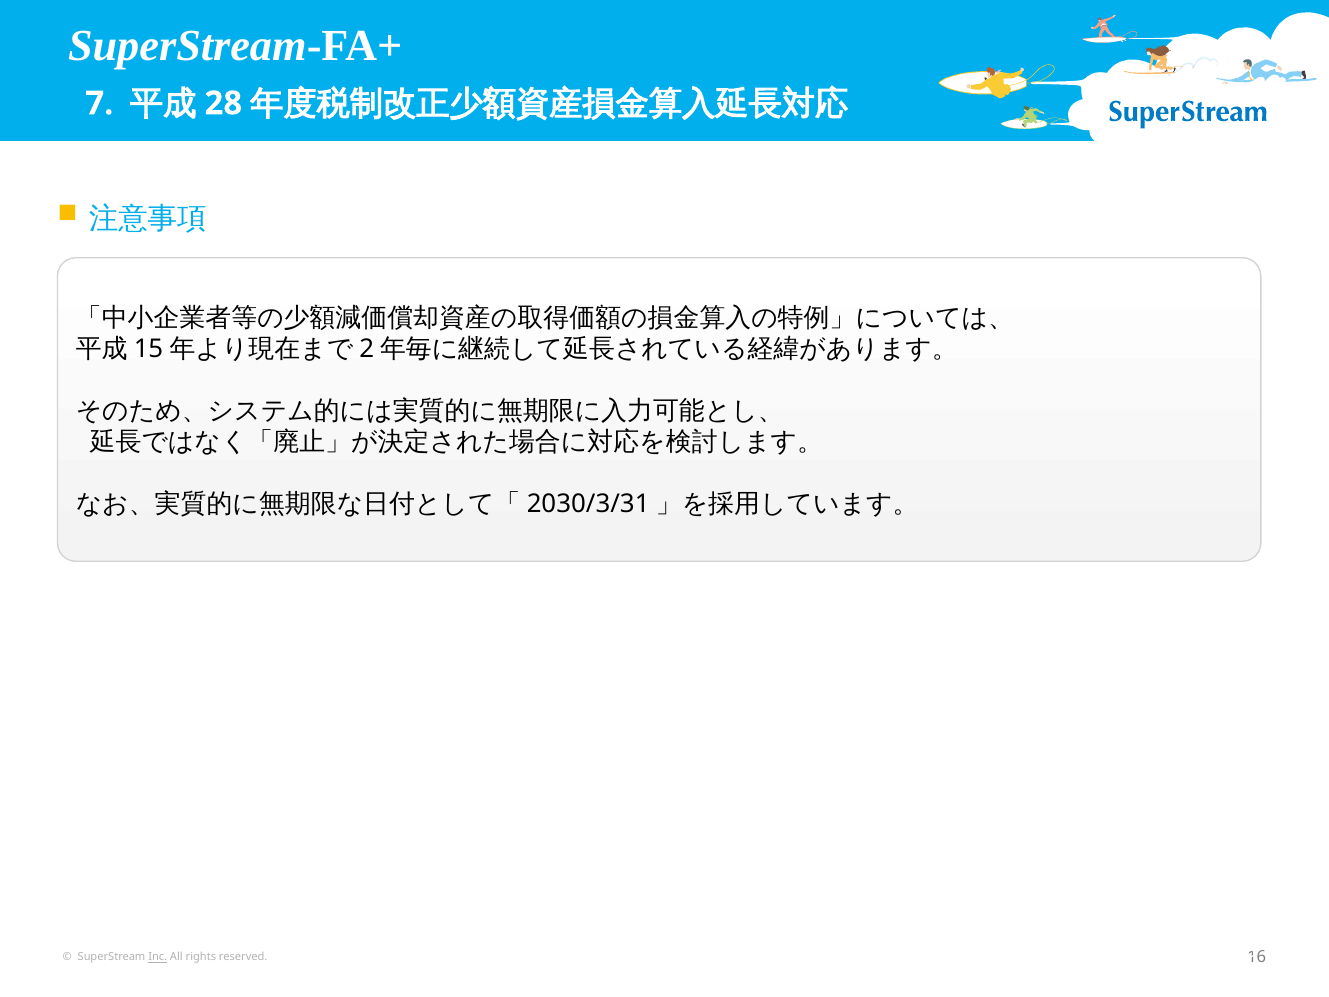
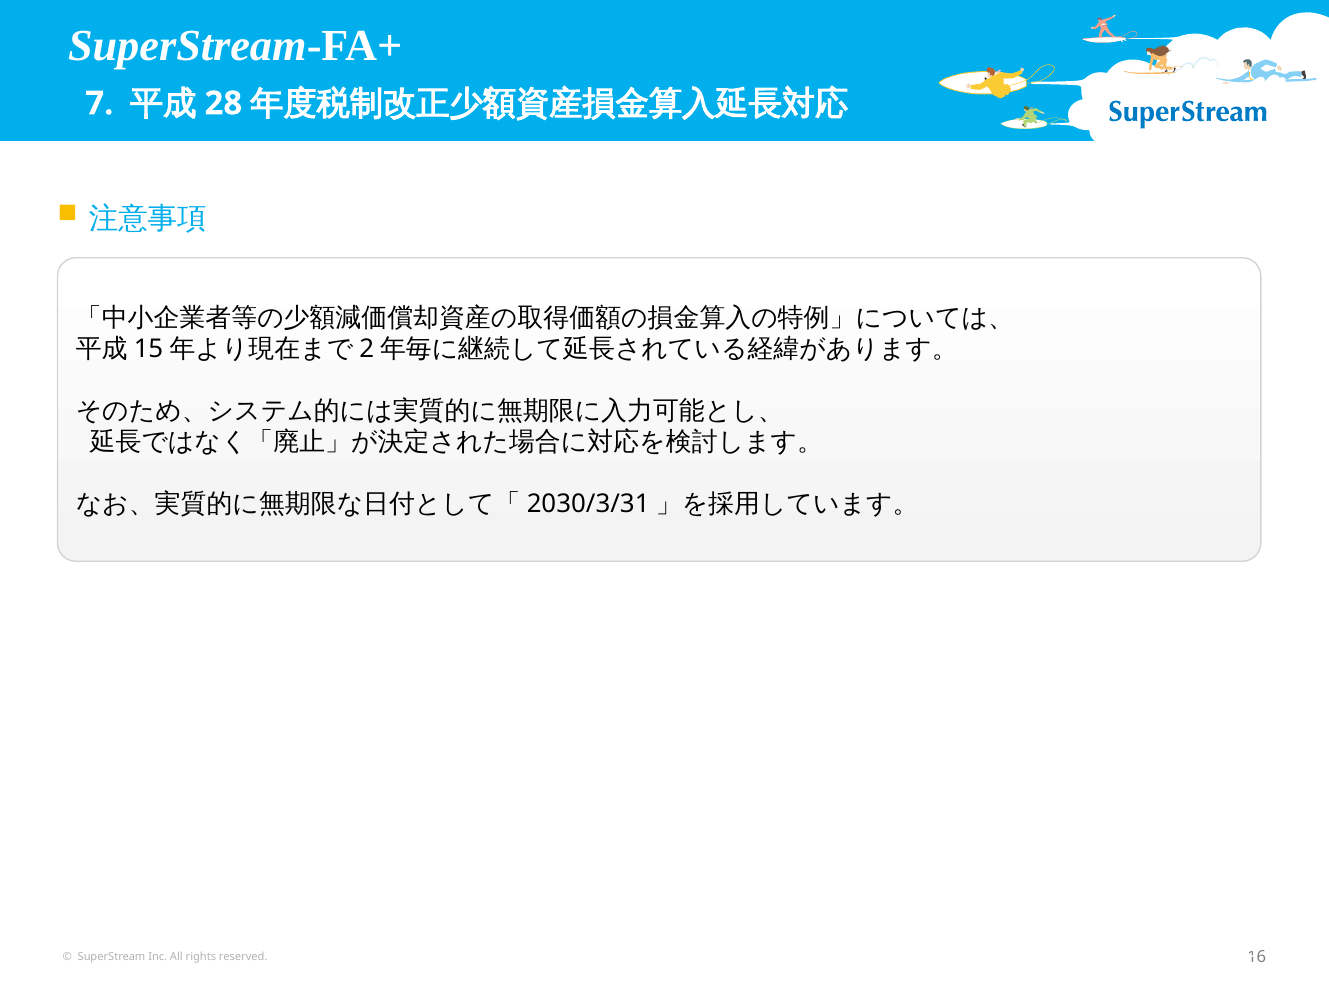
Inc underline: present -> none
